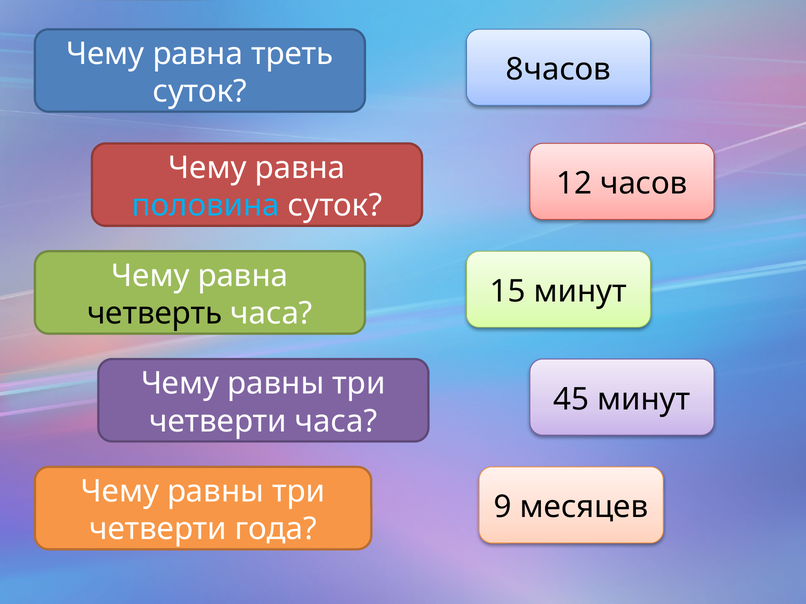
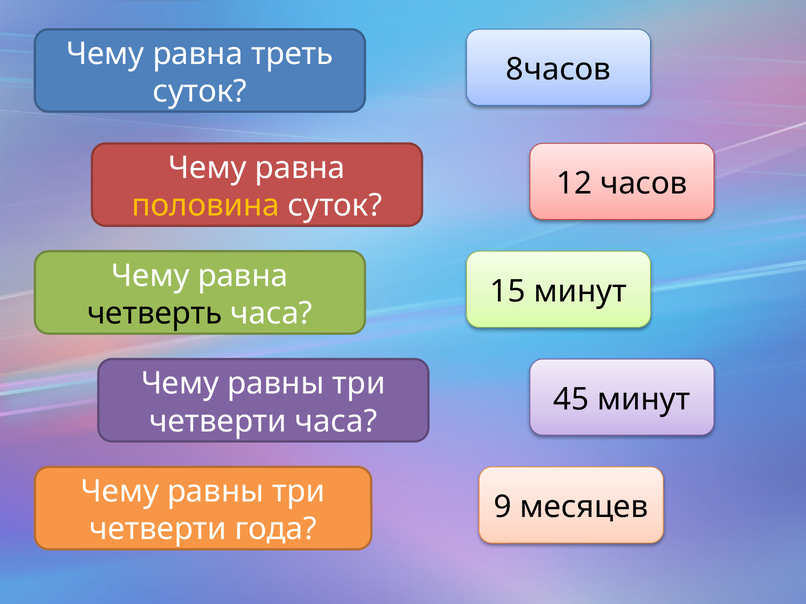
половина colour: light blue -> yellow
